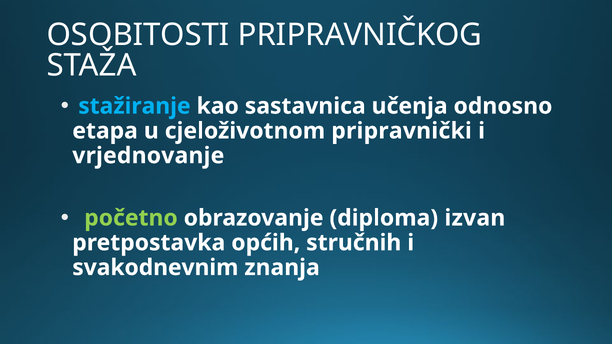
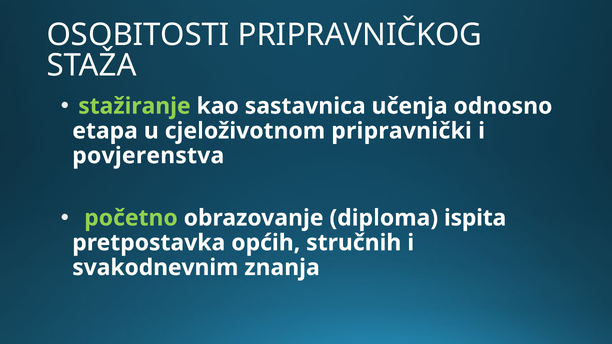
stažiranje colour: light blue -> light green
vrjednovanje: vrjednovanje -> povjerenstva
izvan: izvan -> ispita
